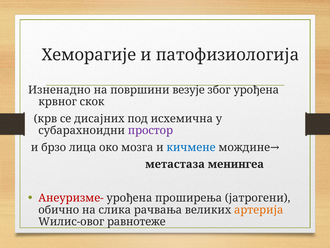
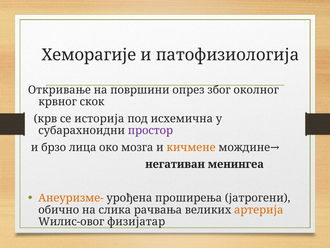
Изненадно: Изненадно -> Откривање
везује: везује -> опрез
због урођена: урођена -> околног
дисајних: дисајних -> историја
кичмене colour: blue -> orange
метастаза: метастаза -> негативан
Анеуризме- colour: red -> orange
равнотеже: равнотеже -> физијатар
